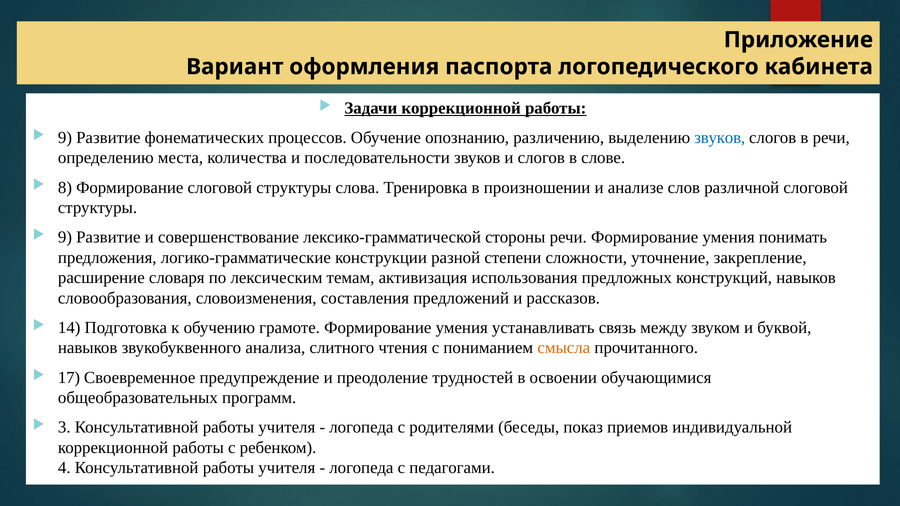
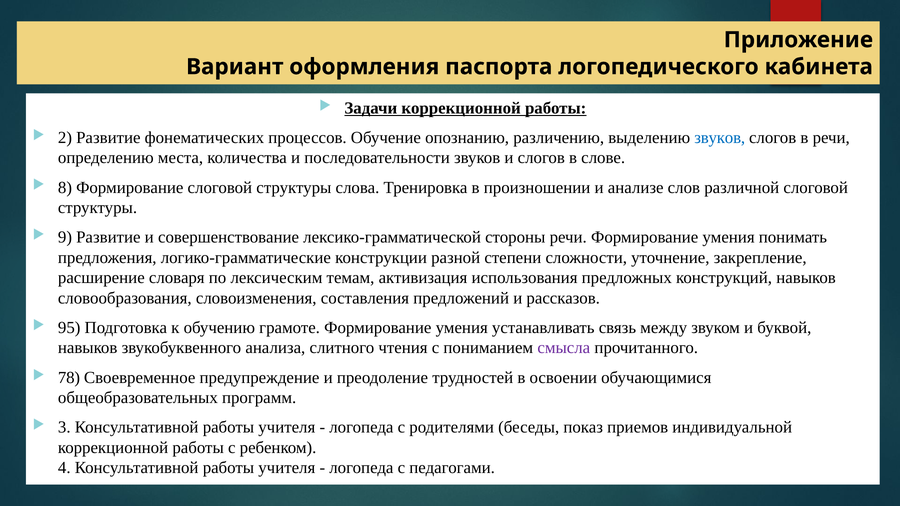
9 at (65, 138): 9 -> 2
14: 14 -> 95
смысла colour: orange -> purple
17: 17 -> 78
